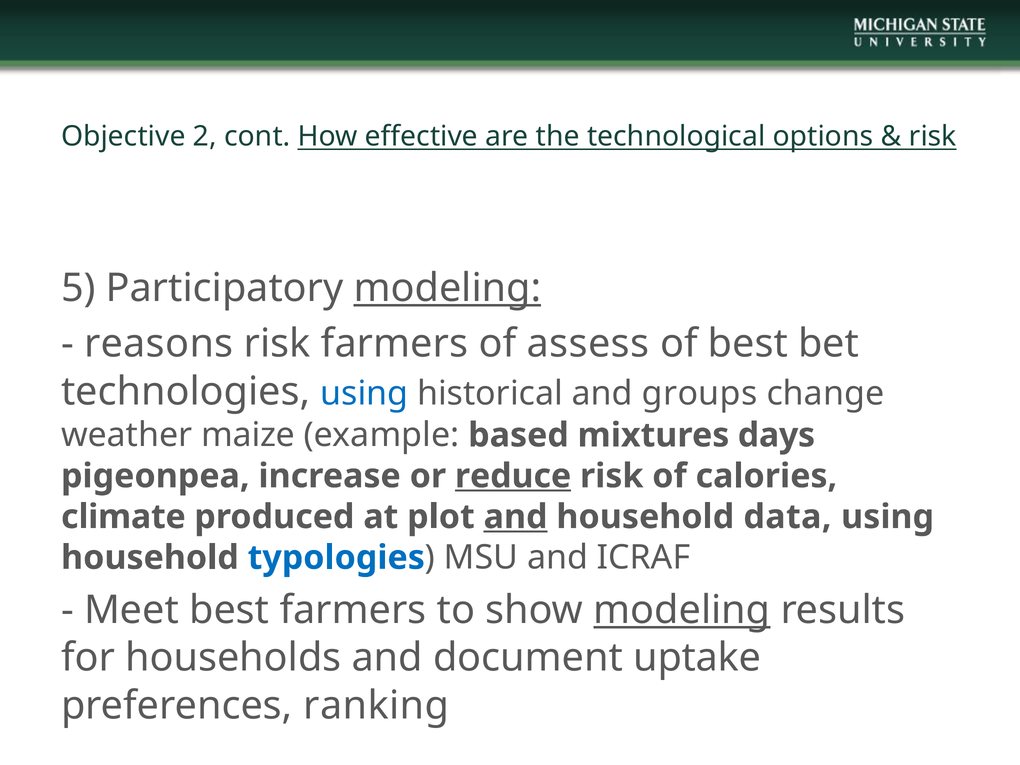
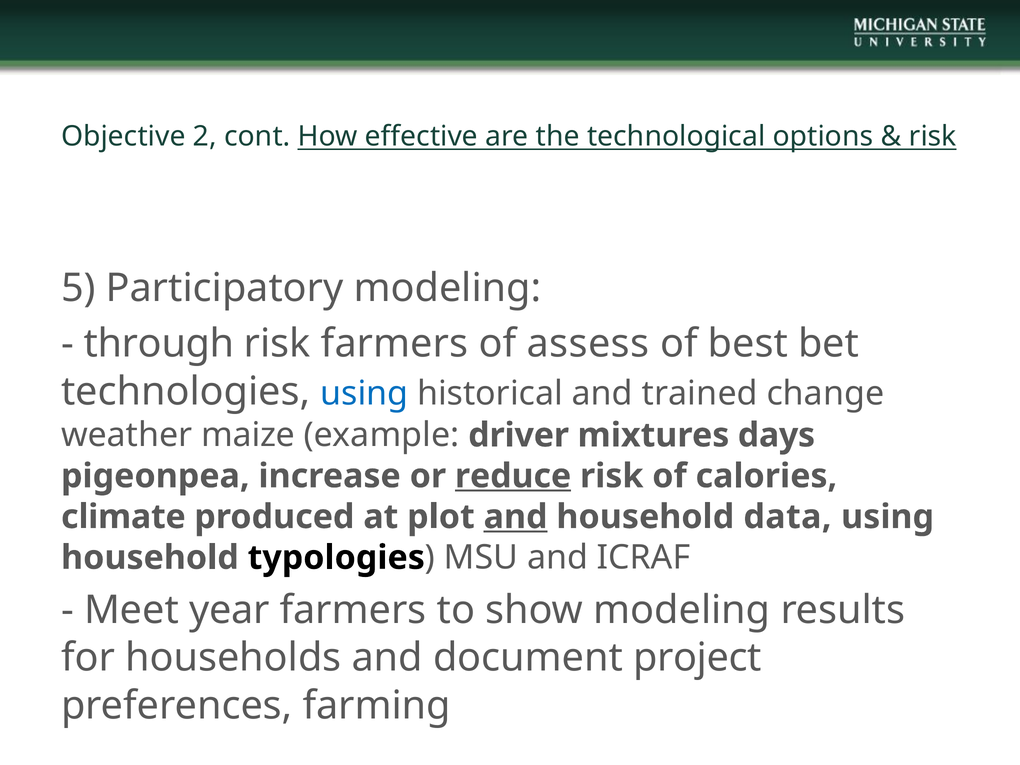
modeling at (447, 288) underline: present -> none
reasons: reasons -> through
groups: groups -> trained
based: based -> driver
typologies colour: blue -> black
Meet best: best -> year
modeling at (682, 610) underline: present -> none
uptake: uptake -> project
ranking: ranking -> farming
